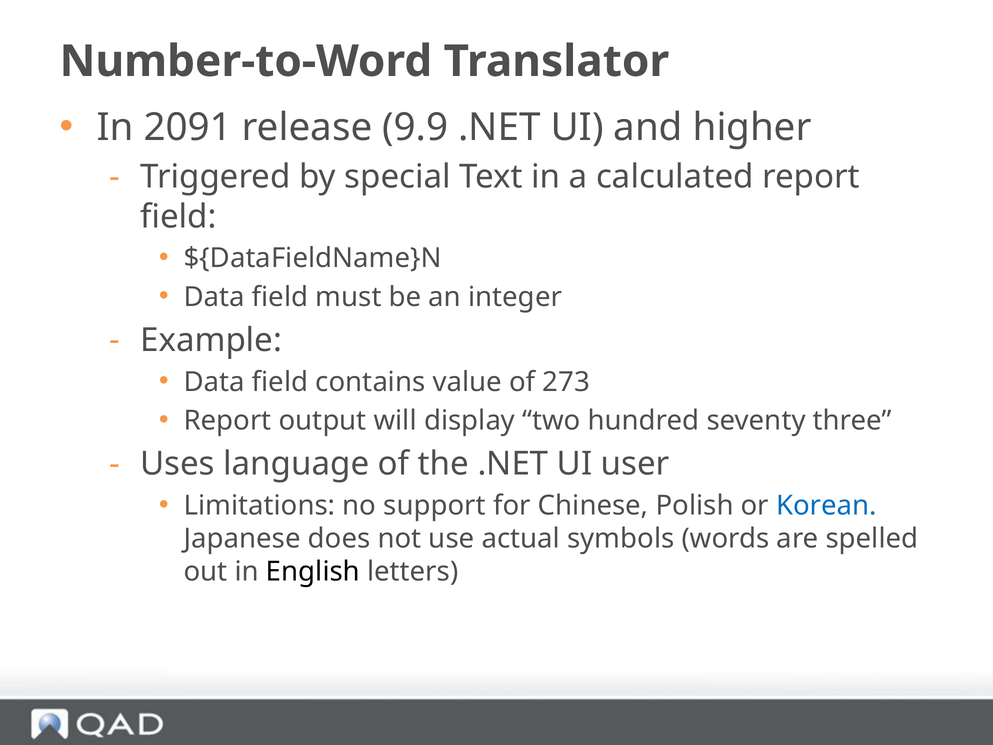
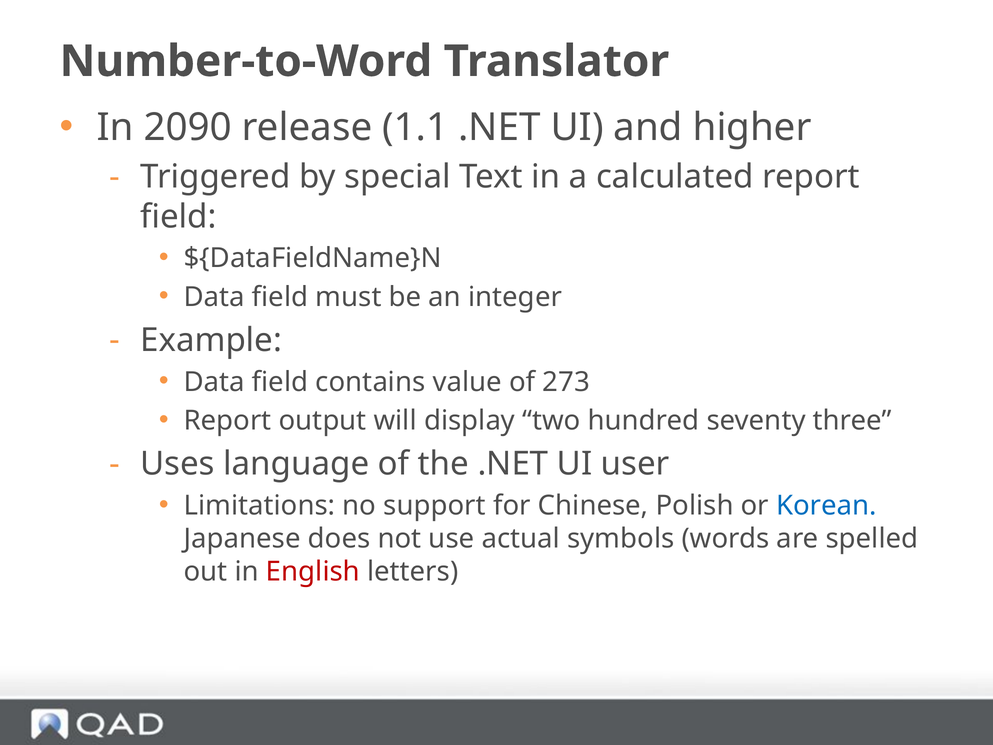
2091: 2091 -> 2090
9.9: 9.9 -> 1.1
English colour: black -> red
